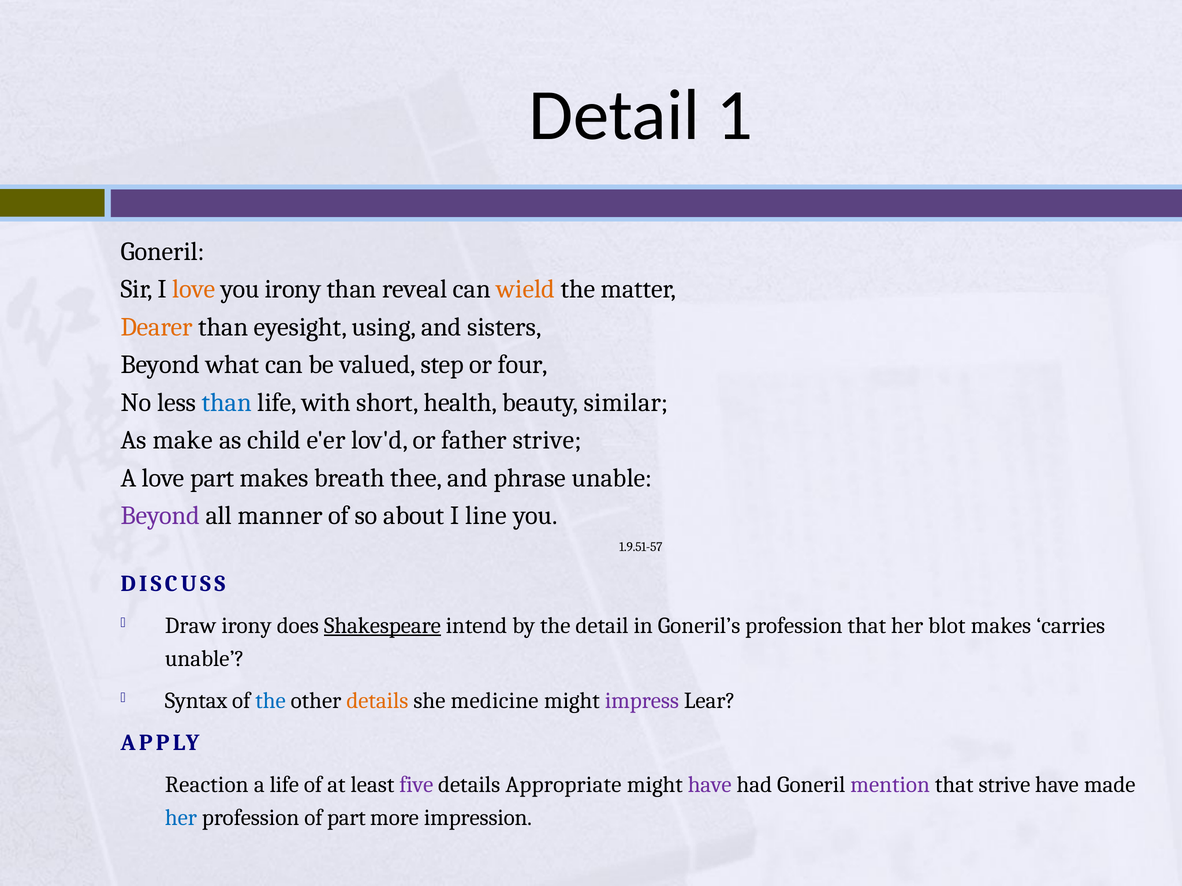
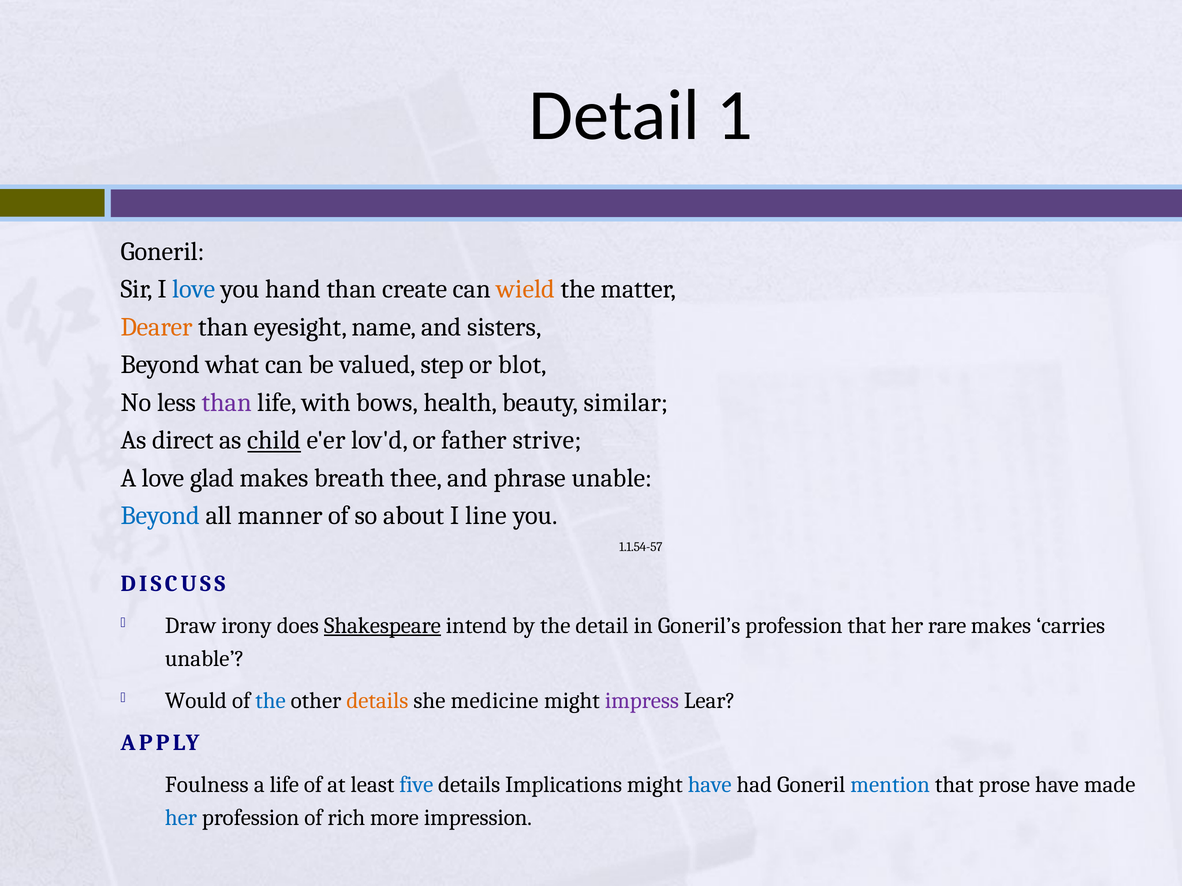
love at (194, 289) colour: orange -> blue
you irony: irony -> hand
reveal: reveal -> create
using: using -> name
four: four -> blot
than at (227, 403) colour: blue -> purple
short: short -> bows
make: make -> direct
child underline: none -> present
love part: part -> glad
Beyond at (160, 516) colour: purple -> blue
1.9.51-57: 1.9.51-57 -> 1.1.54-57
blot: blot -> rare
Syntax: Syntax -> Would
Reaction: Reaction -> Foulness
five colour: purple -> blue
Appropriate: Appropriate -> Implications
have at (710, 785) colour: purple -> blue
mention colour: purple -> blue
that strive: strive -> prose
of part: part -> rich
